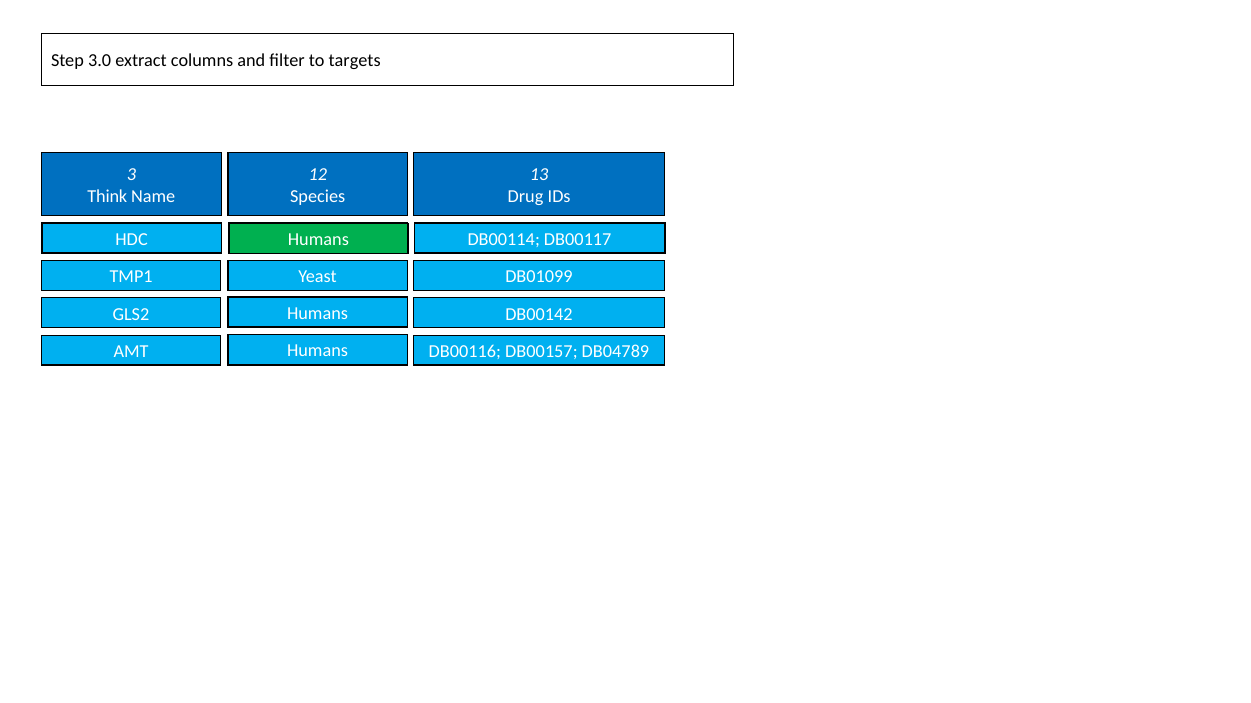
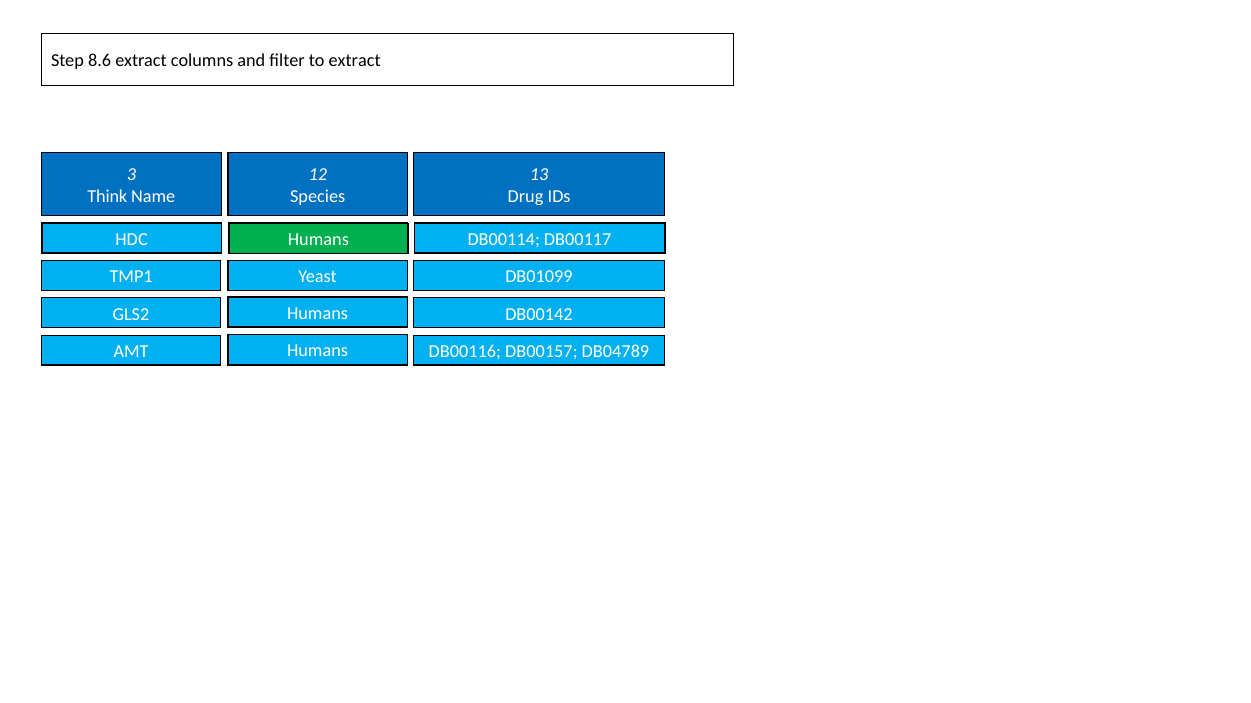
3.0: 3.0 -> 8.6
to targets: targets -> extract
